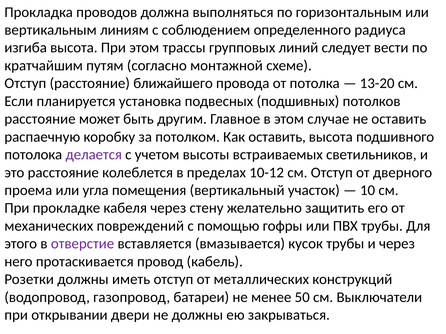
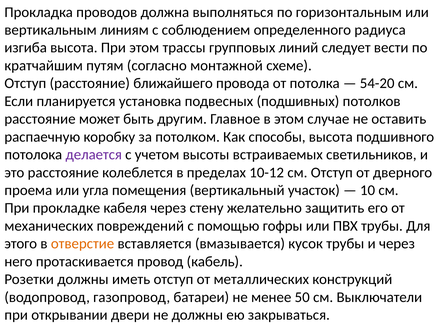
13-20: 13-20 -> 54-20
Как оставить: оставить -> способы
отверстие colour: purple -> orange
